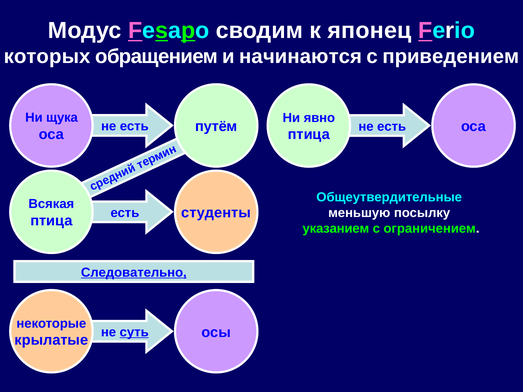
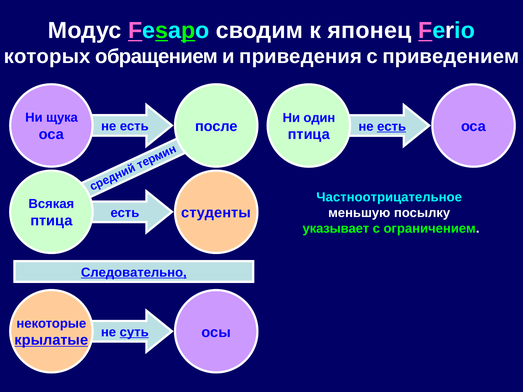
начинаются: начинаются -> приведения
явно: явно -> один
путём: путём -> после
есть at (392, 126) underline: none -> present
Общеутвердительные: Общеутвердительные -> Частноотрицательное
указанием: указанием -> указывает
крылатые underline: none -> present
